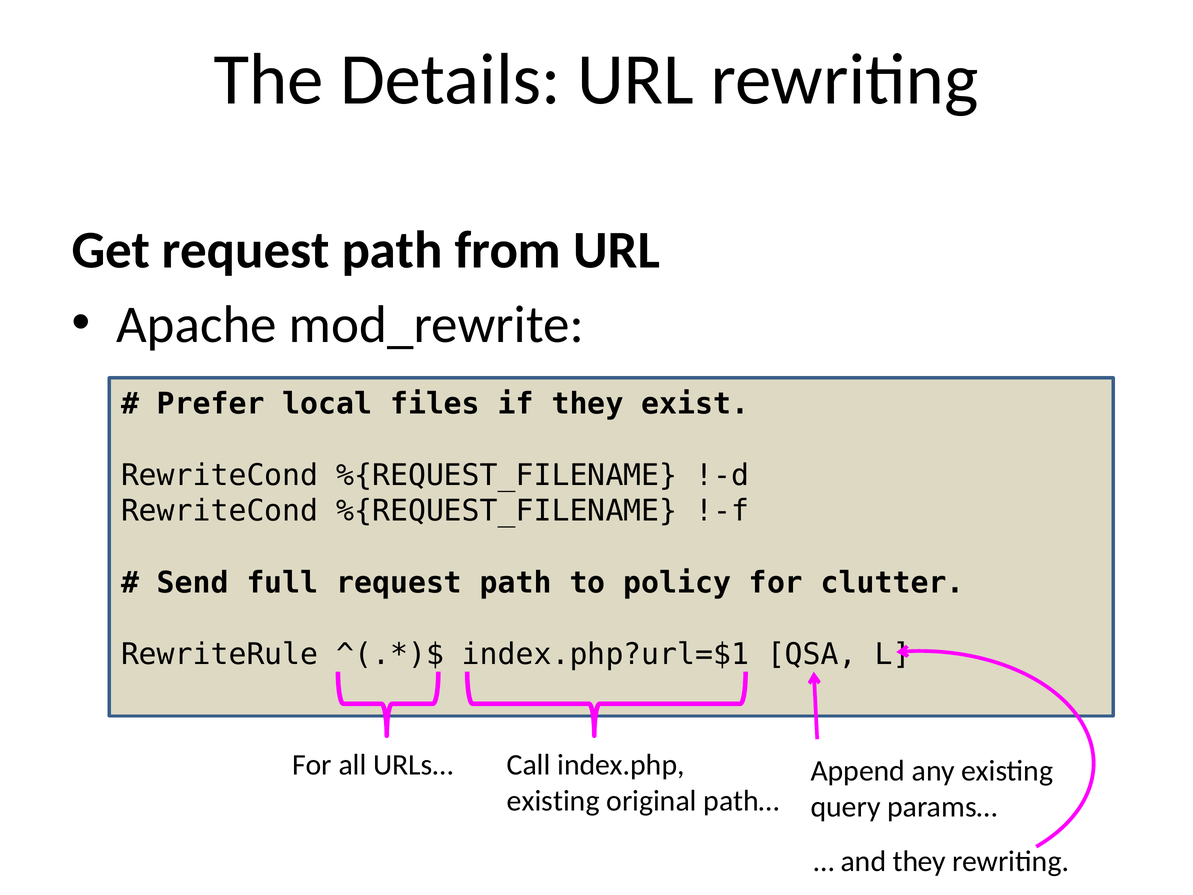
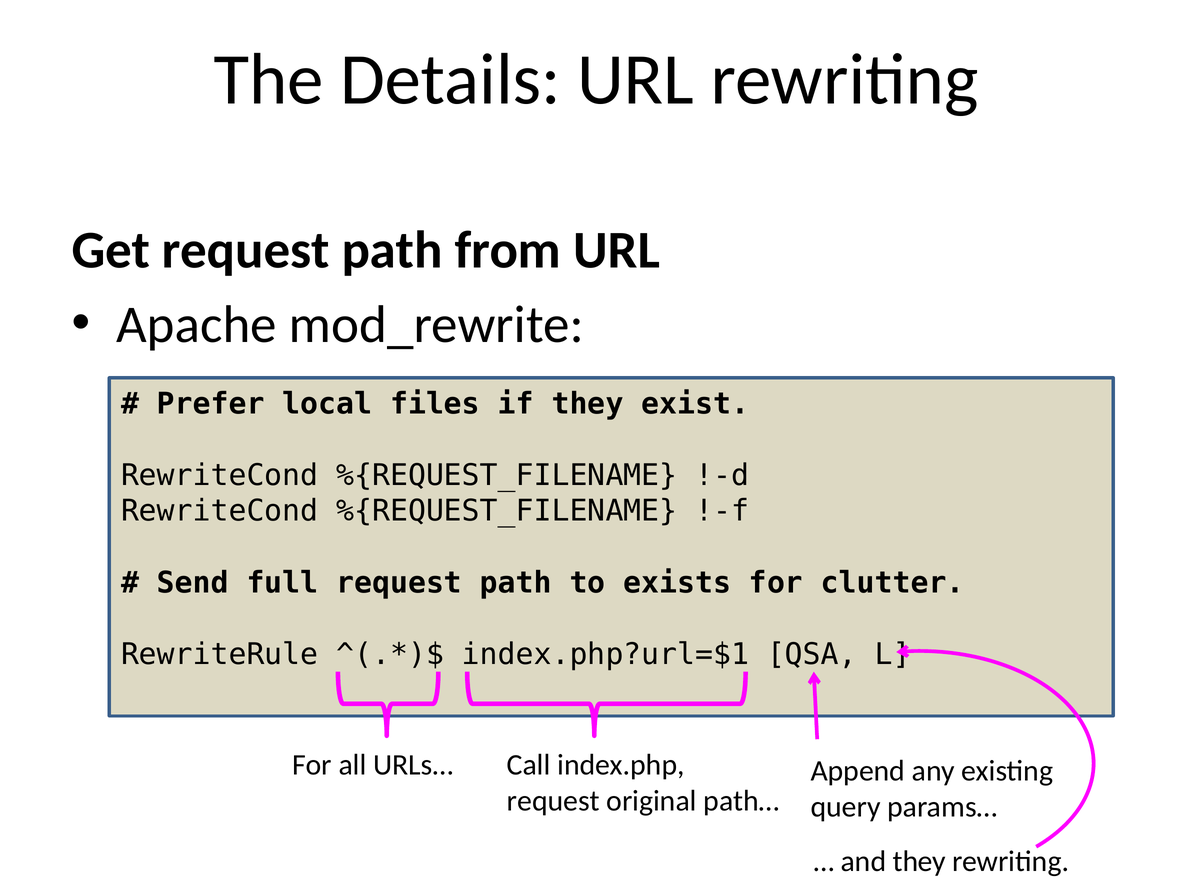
policy: policy -> exists
existing at (553, 801): existing -> request
